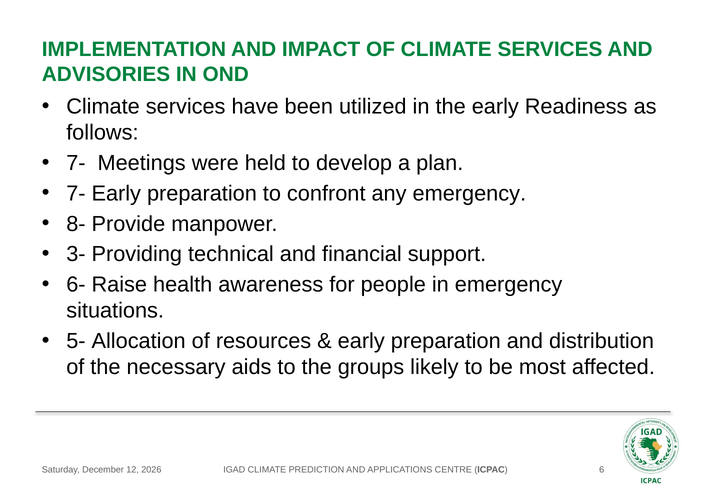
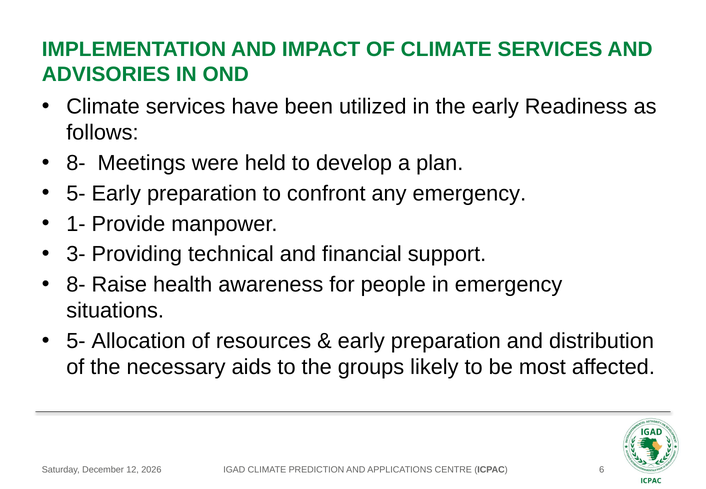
7- at (76, 163): 7- -> 8-
7- at (76, 193): 7- -> 5-
8-: 8- -> 1-
6- at (76, 285): 6- -> 8-
